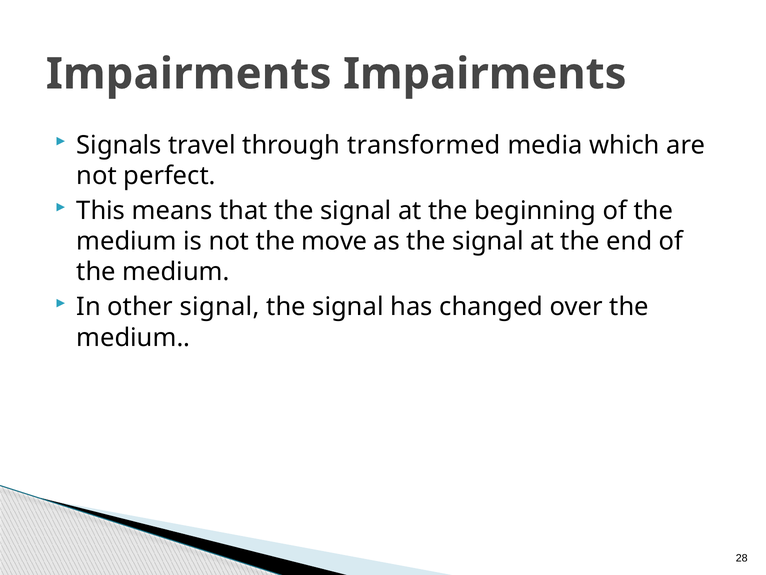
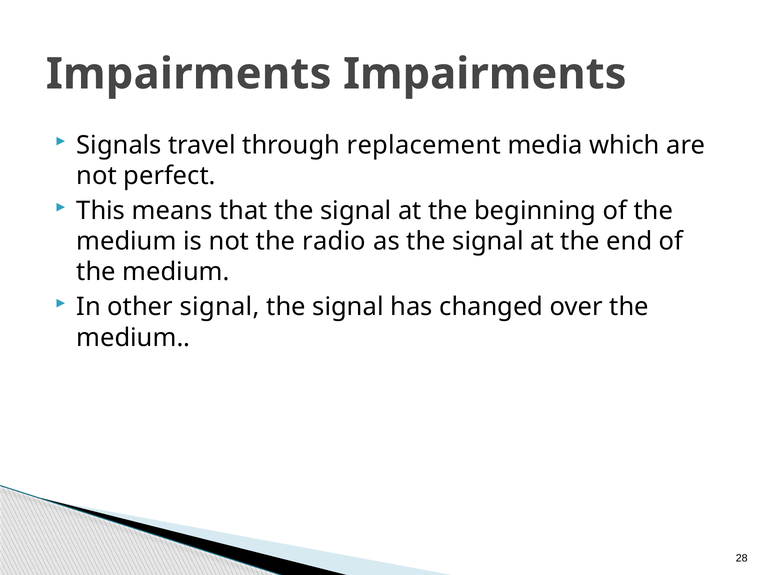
transformed: transformed -> replacement
move: move -> radio
